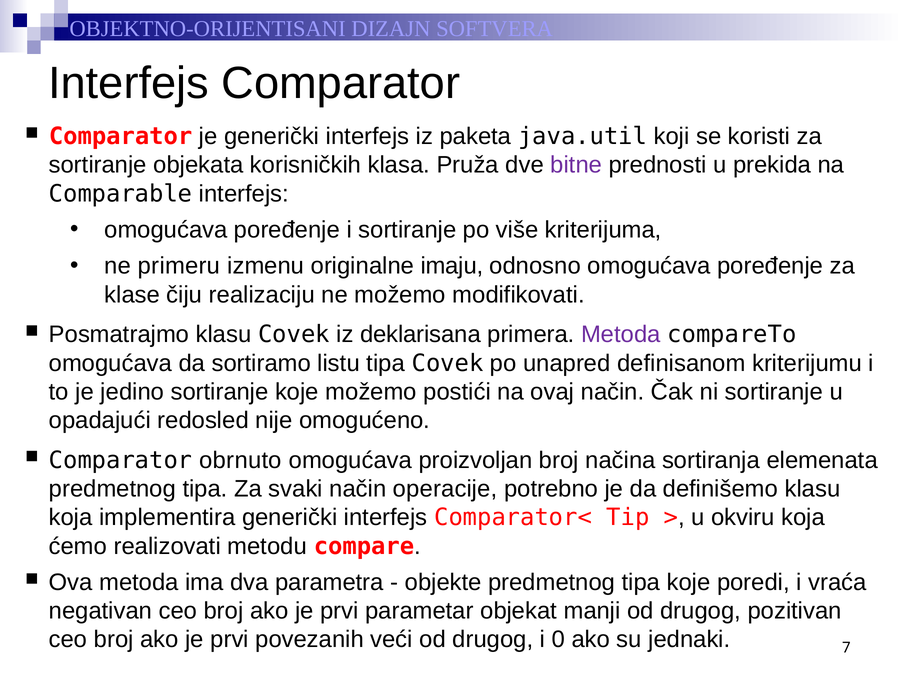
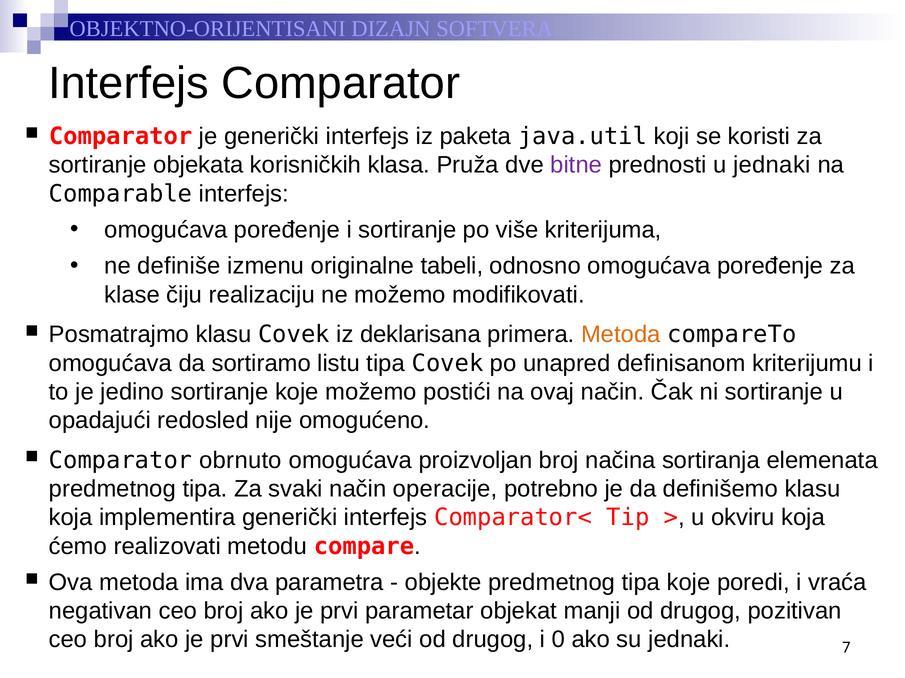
u prekida: prekida -> jednaki
primeru: primeru -> definiše
imaju: imaju -> tabeli
Metoda at (621, 335) colour: purple -> orange
povezanih: povezanih -> smeštanje
